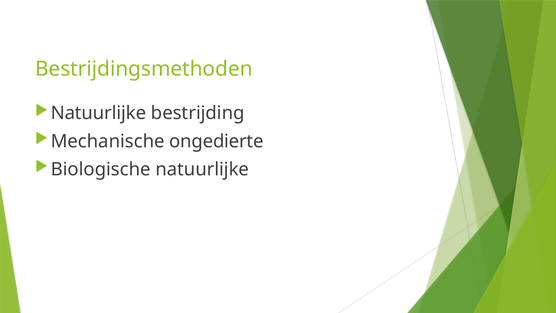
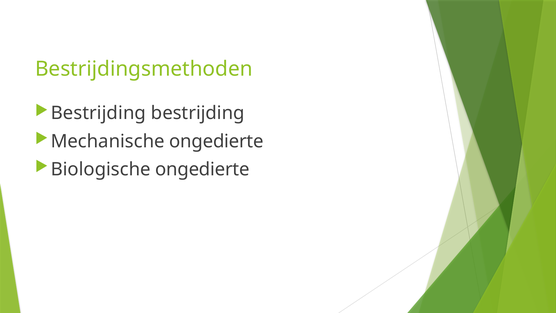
Natuurlijke at (98, 113): Natuurlijke -> Bestrijding
Biologische natuurlijke: natuurlijke -> ongedierte
